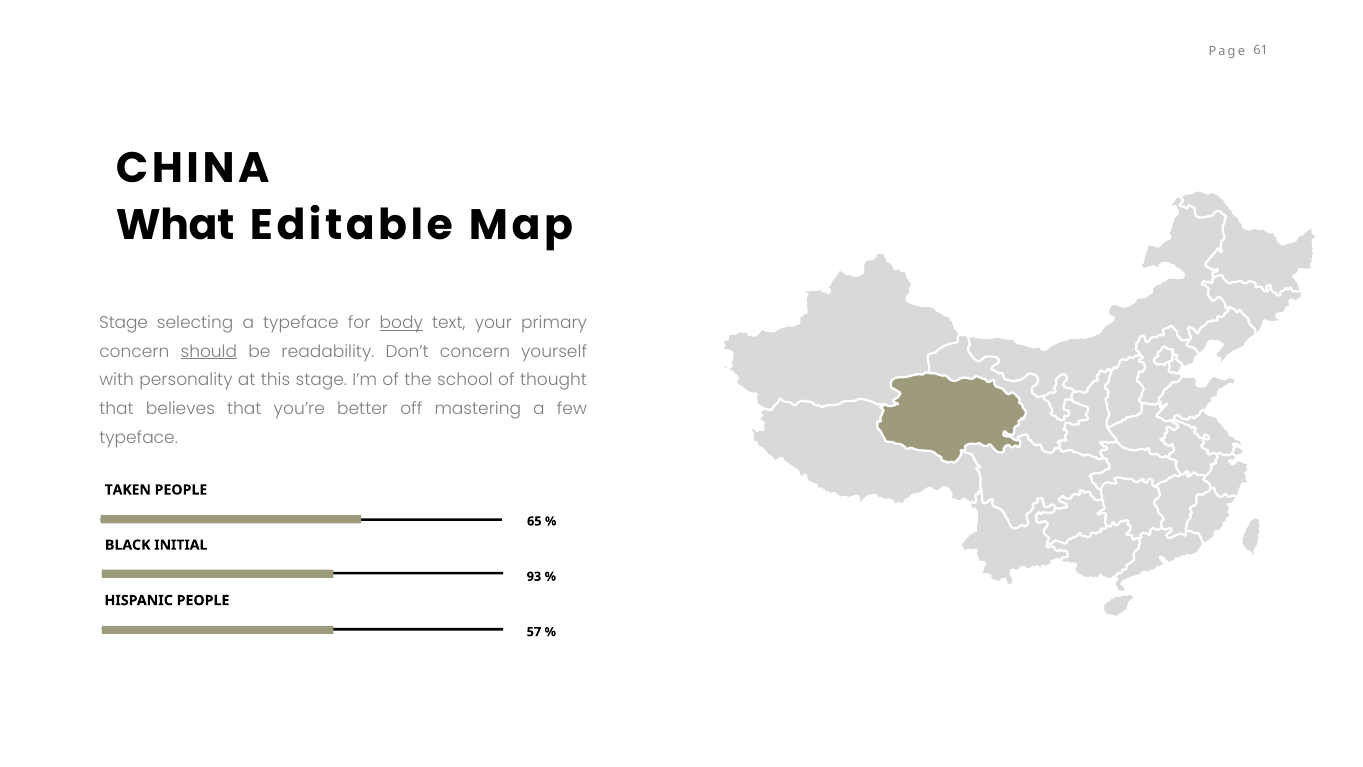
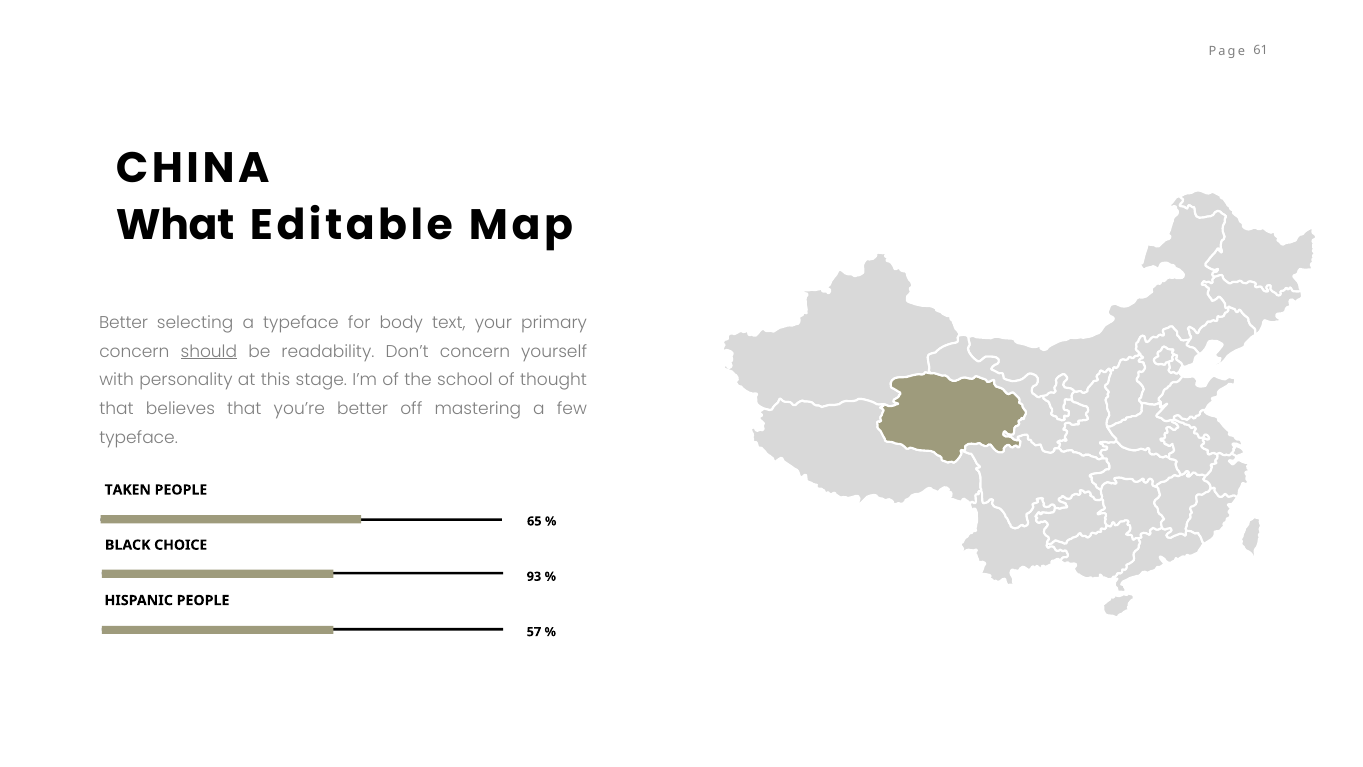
Stage at (124, 323): Stage -> Better
body underline: present -> none
INITIAL: INITIAL -> CHOICE
